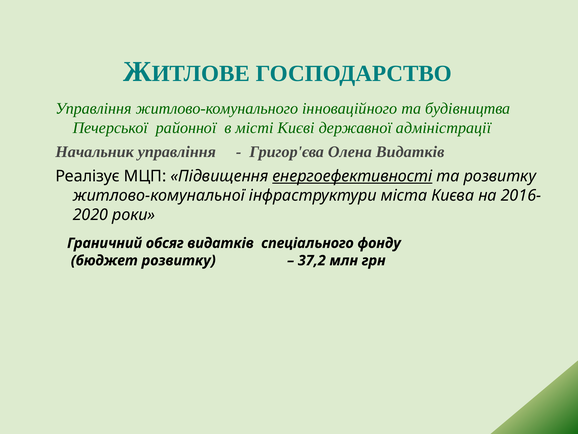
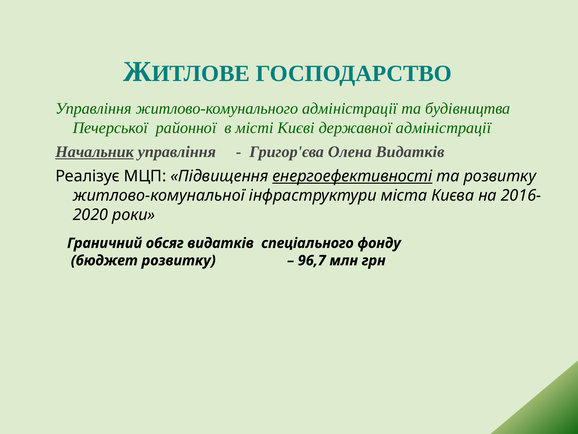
житлово-комунального інноваційного: інноваційного -> адміністрації
Начальник underline: none -> present
37,2: 37,2 -> 96,7
